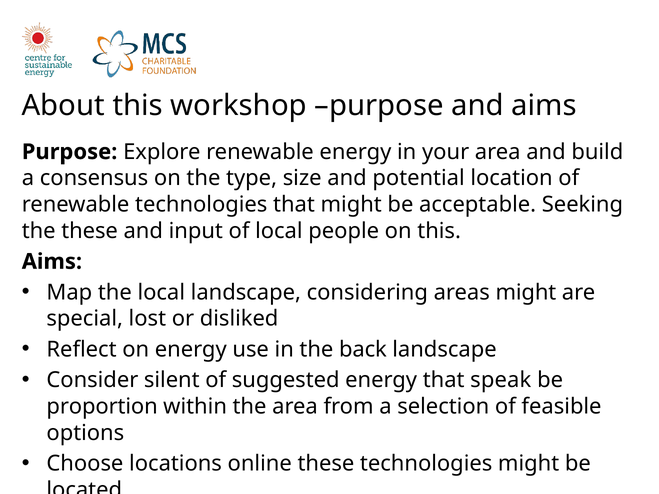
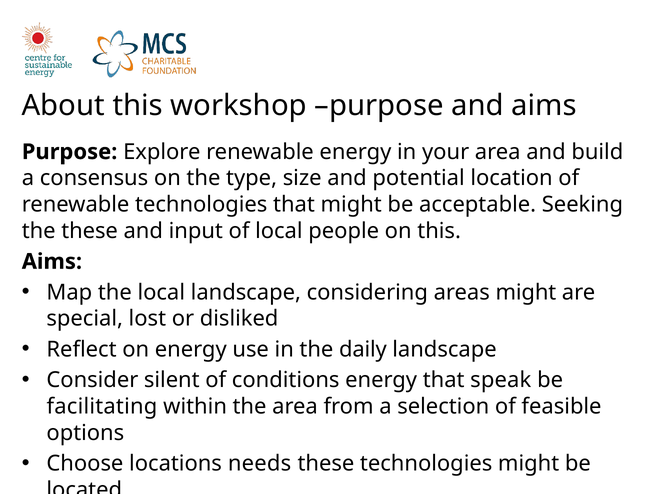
back: back -> daily
suggested: suggested -> conditions
proportion: proportion -> facilitating
online: online -> needs
